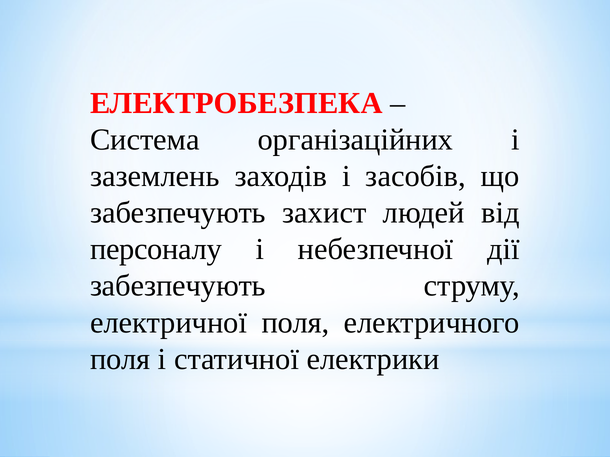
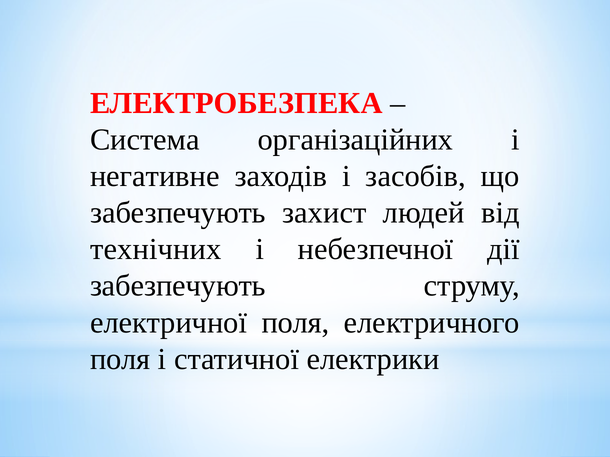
заземлень: заземлень -> негативне
персоналу: персоналу -> технічних
